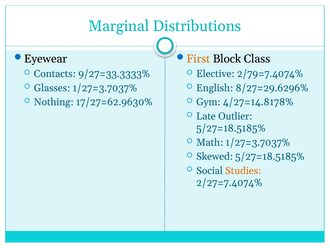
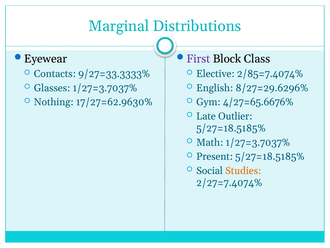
First colour: orange -> purple
2/79=7.4074%: 2/79=7.4074% -> 2/85=7.4074%
4/27=14.8178%: 4/27=14.8178% -> 4/27=65.6676%
Skewed: Skewed -> Present
